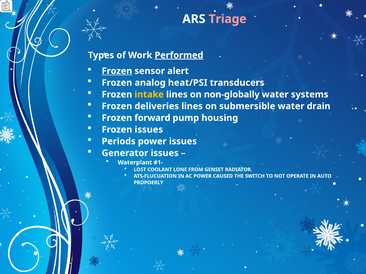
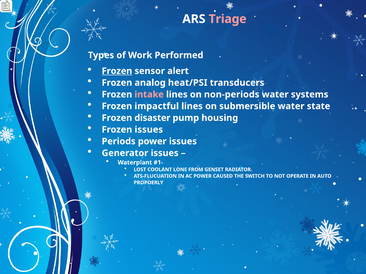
Performed underline: present -> none
intake colour: yellow -> pink
non-globally: non-globally -> non-periods
deliveries: deliveries -> impactful
drain: drain -> state
forward: forward -> disaster
